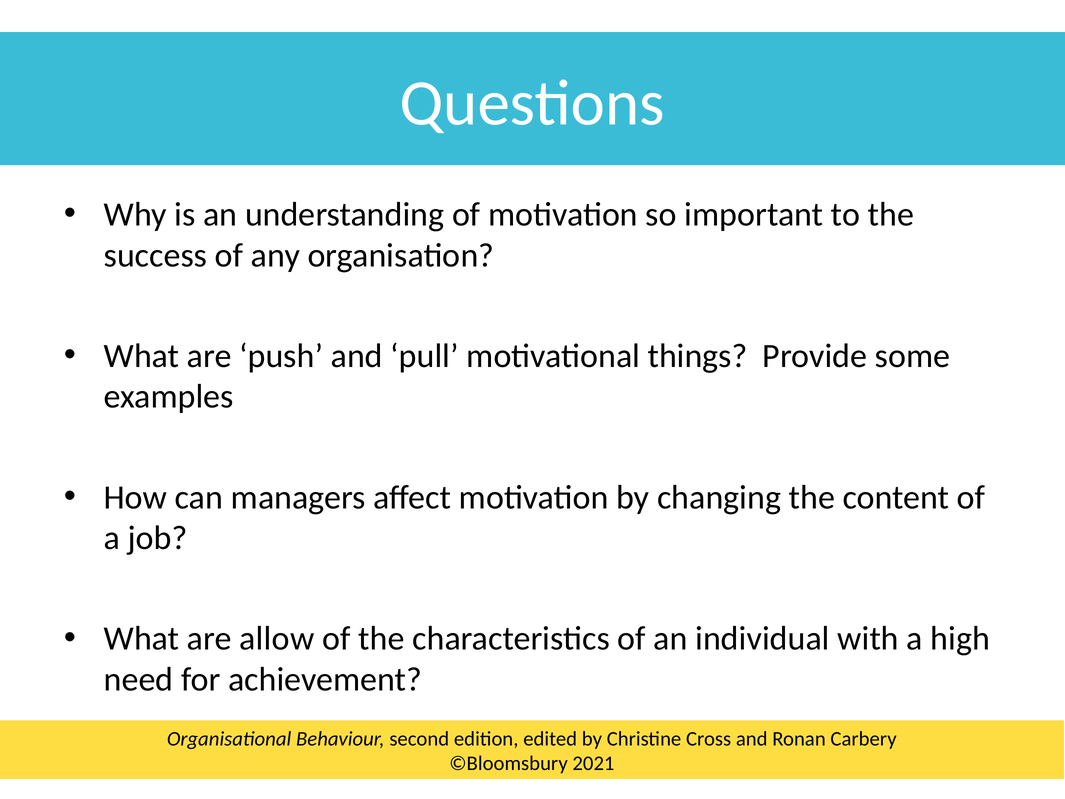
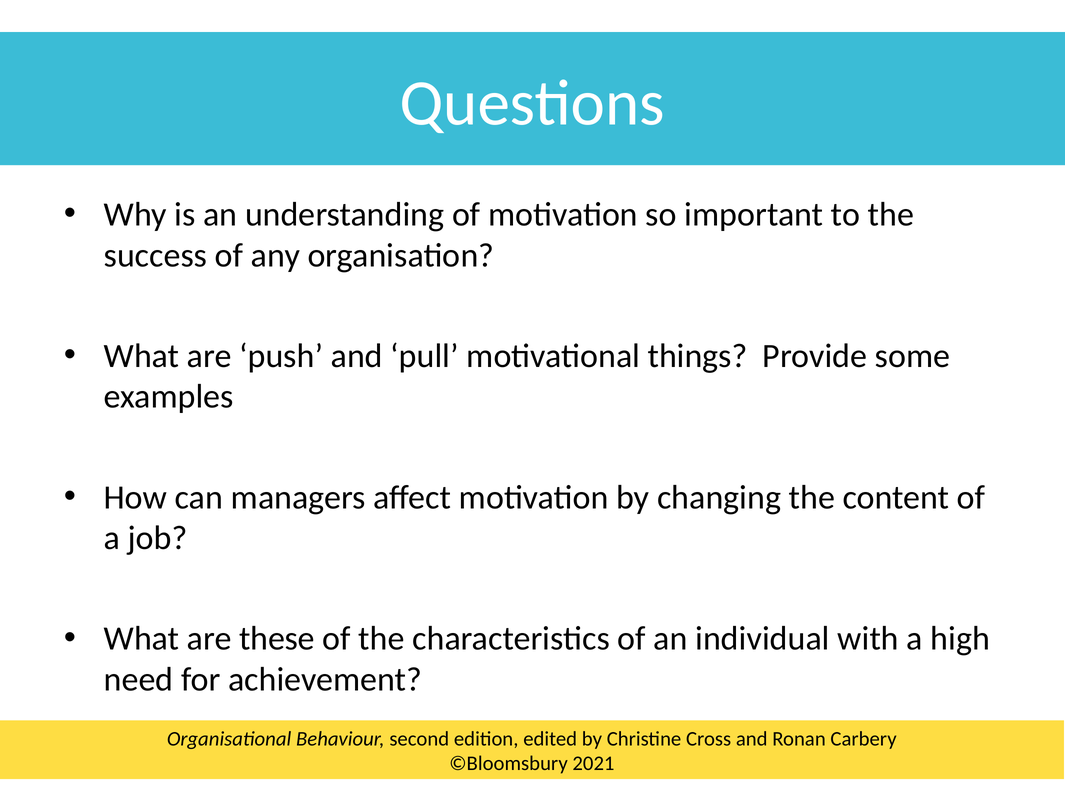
allow: allow -> these
